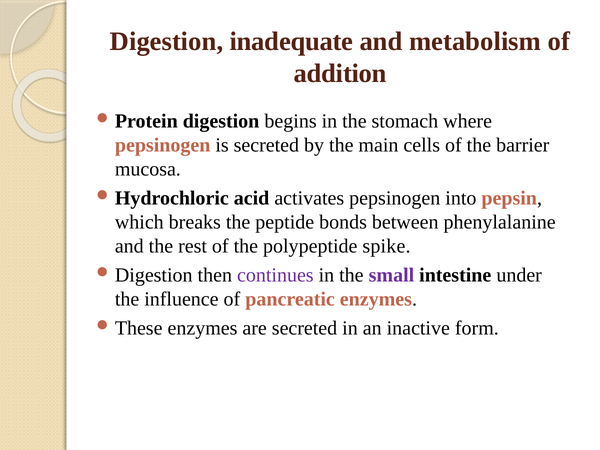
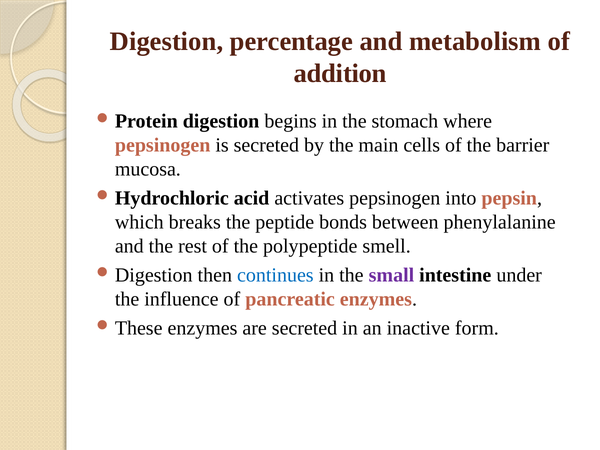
inadequate: inadequate -> percentage
spike: spike -> smell
continues colour: purple -> blue
